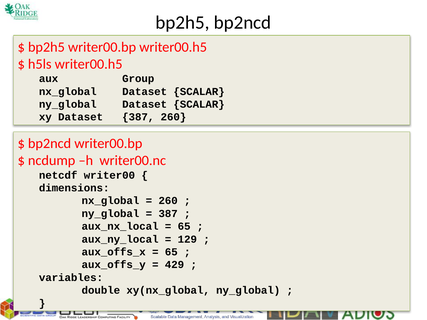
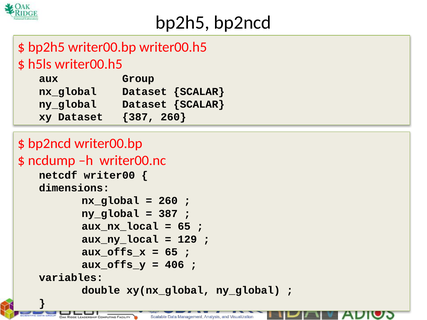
429: 429 -> 406
